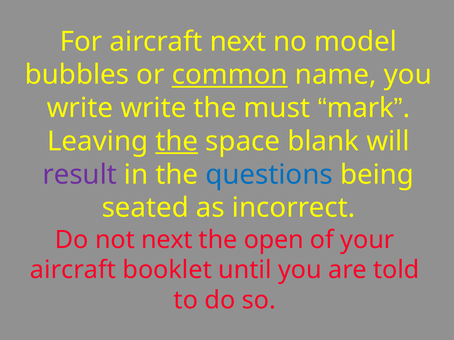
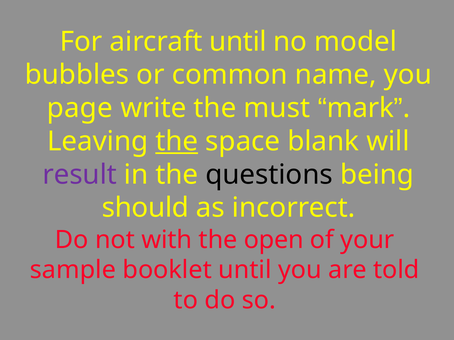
aircraft next: next -> until
common underline: present -> none
write at (80, 108): write -> page
questions colour: blue -> black
seated: seated -> should
not next: next -> with
aircraft at (73, 270): aircraft -> sample
